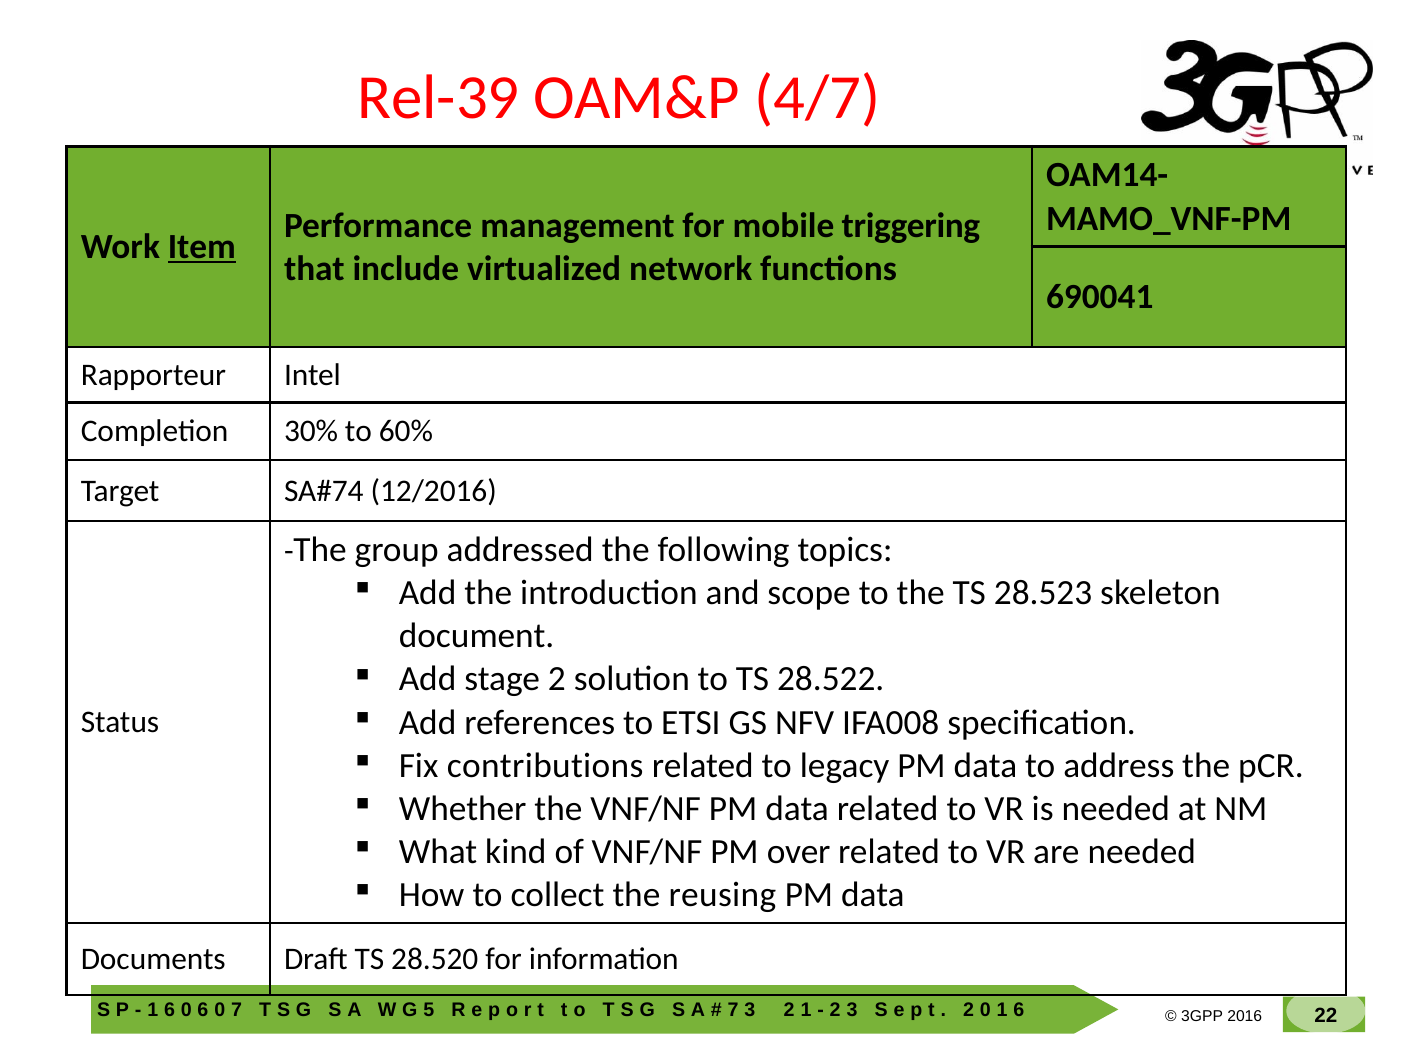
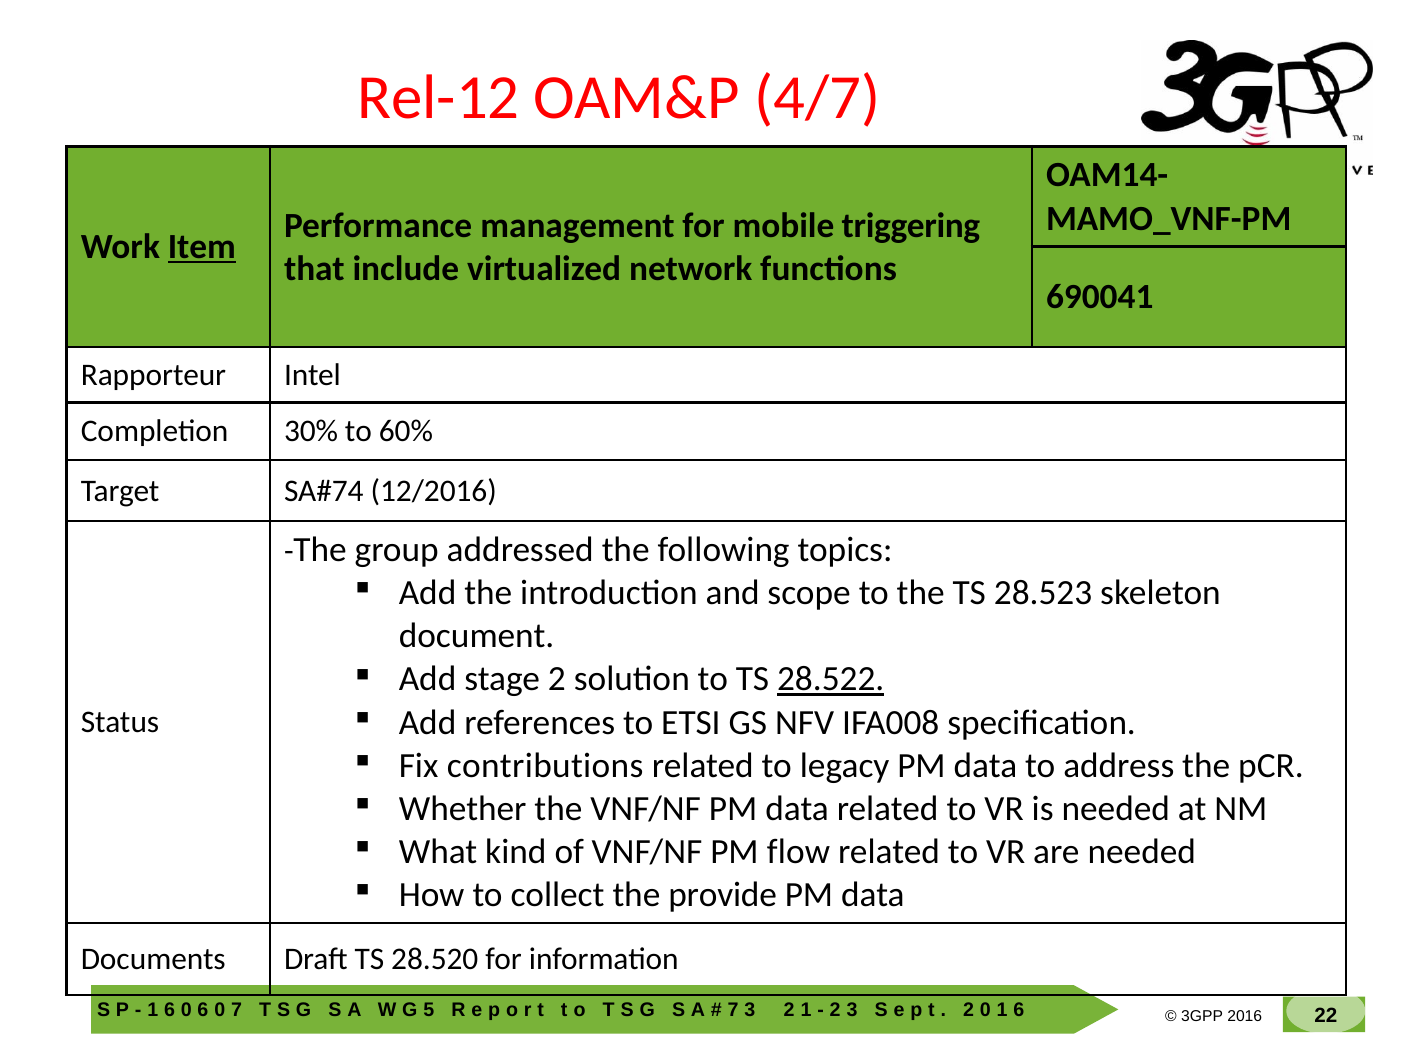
Rel-39: Rel-39 -> Rel-12
28.522 underline: none -> present
over: over -> flow
reusing: reusing -> provide
